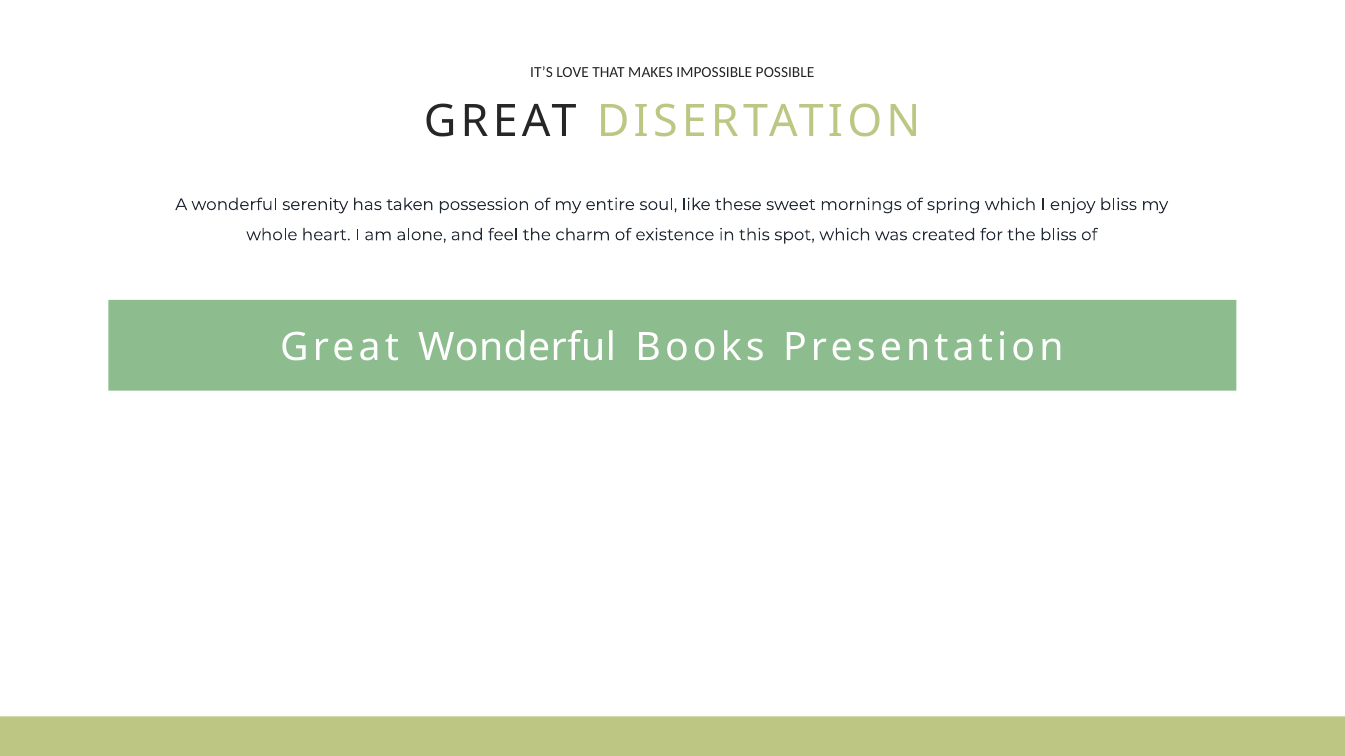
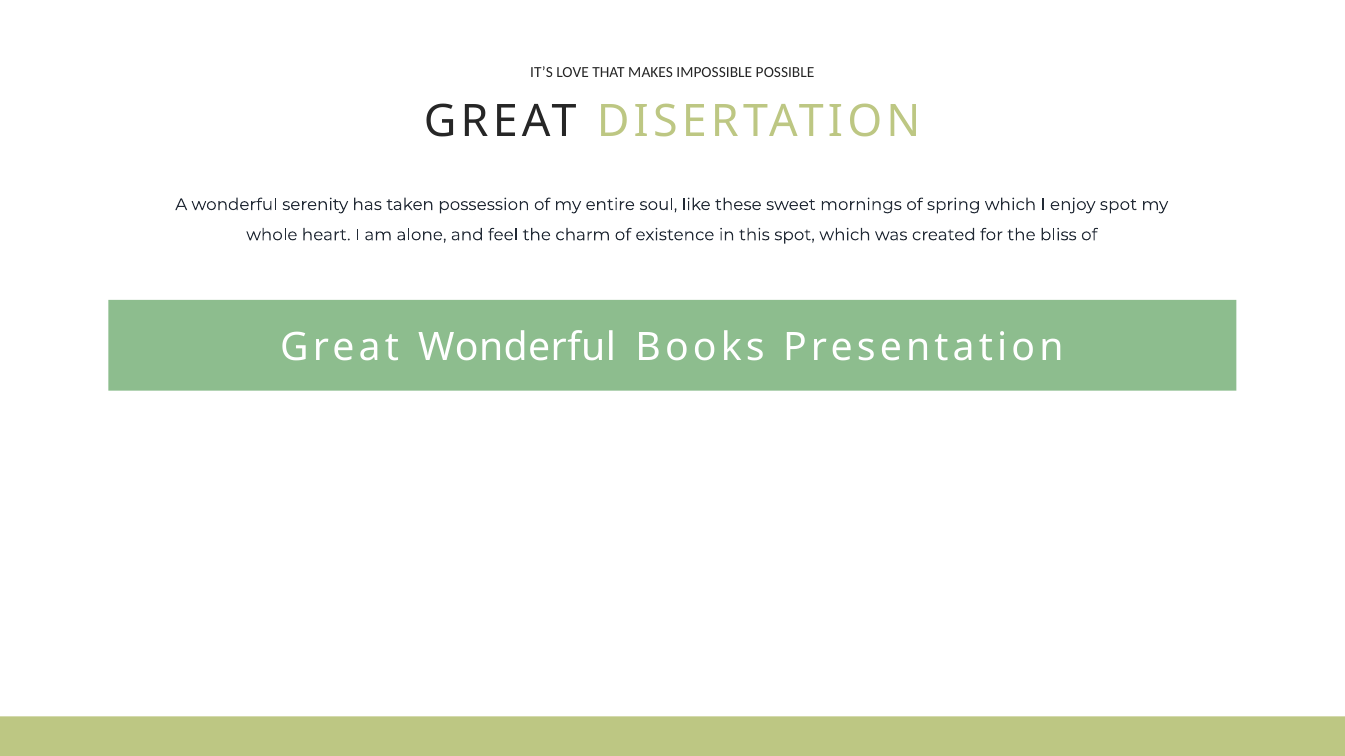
enjoy bliss: bliss -> spot
